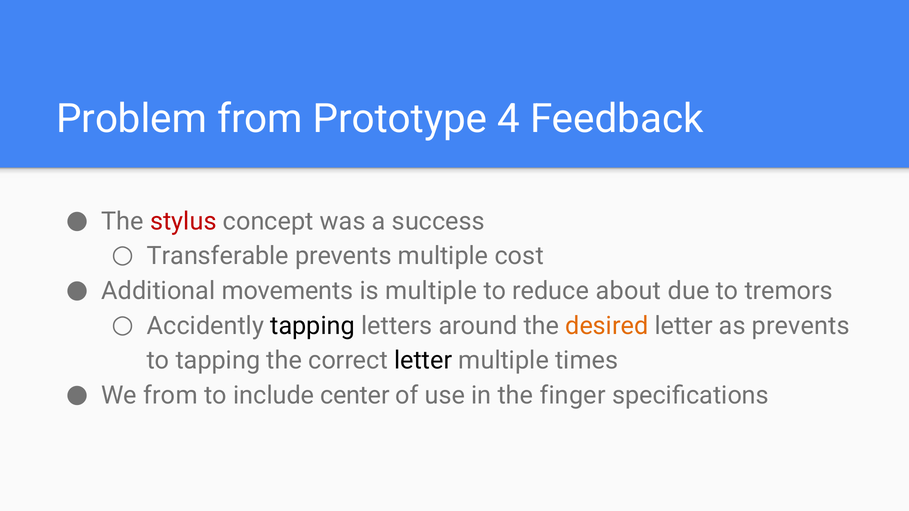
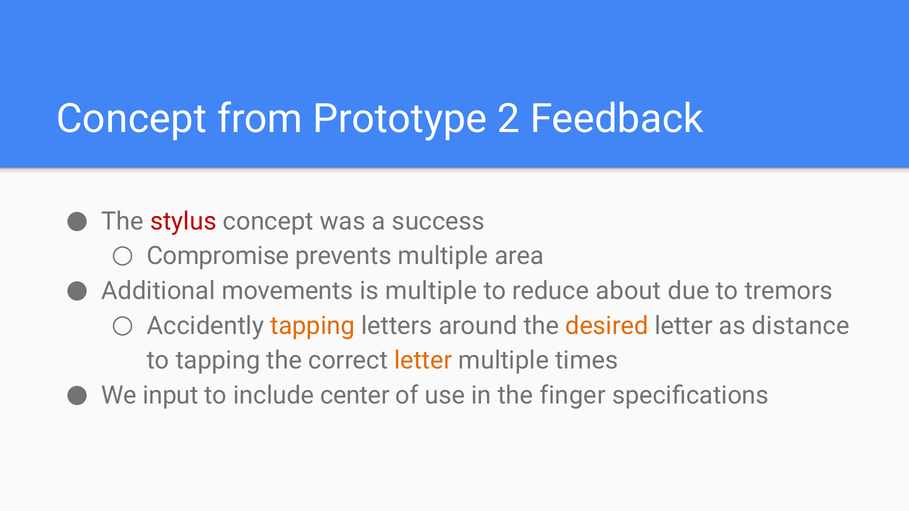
Problem at (132, 119): Problem -> Concept
4: 4 -> 2
Transferable: Transferable -> Compromise
cost: cost -> area
tapping at (313, 326) colour: black -> orange
as prevents: prevents -> distance
letter at (423, 361) colour: black -> orange
We from: from -> input
